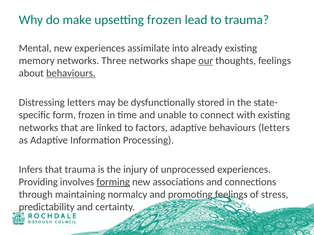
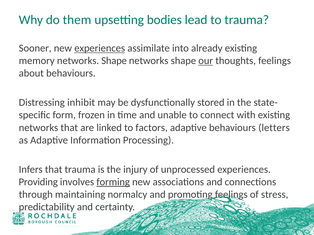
make: make -> them
upsetting frozen: frozen -> bodies
Mental: Mental -> Sooner
experiences at (100, 48) underline: none -> present
memory networks Three: Three -> Shape
behaviours at (71, 73) underline: present -> none
Distressing letters: letters -> inhibit
